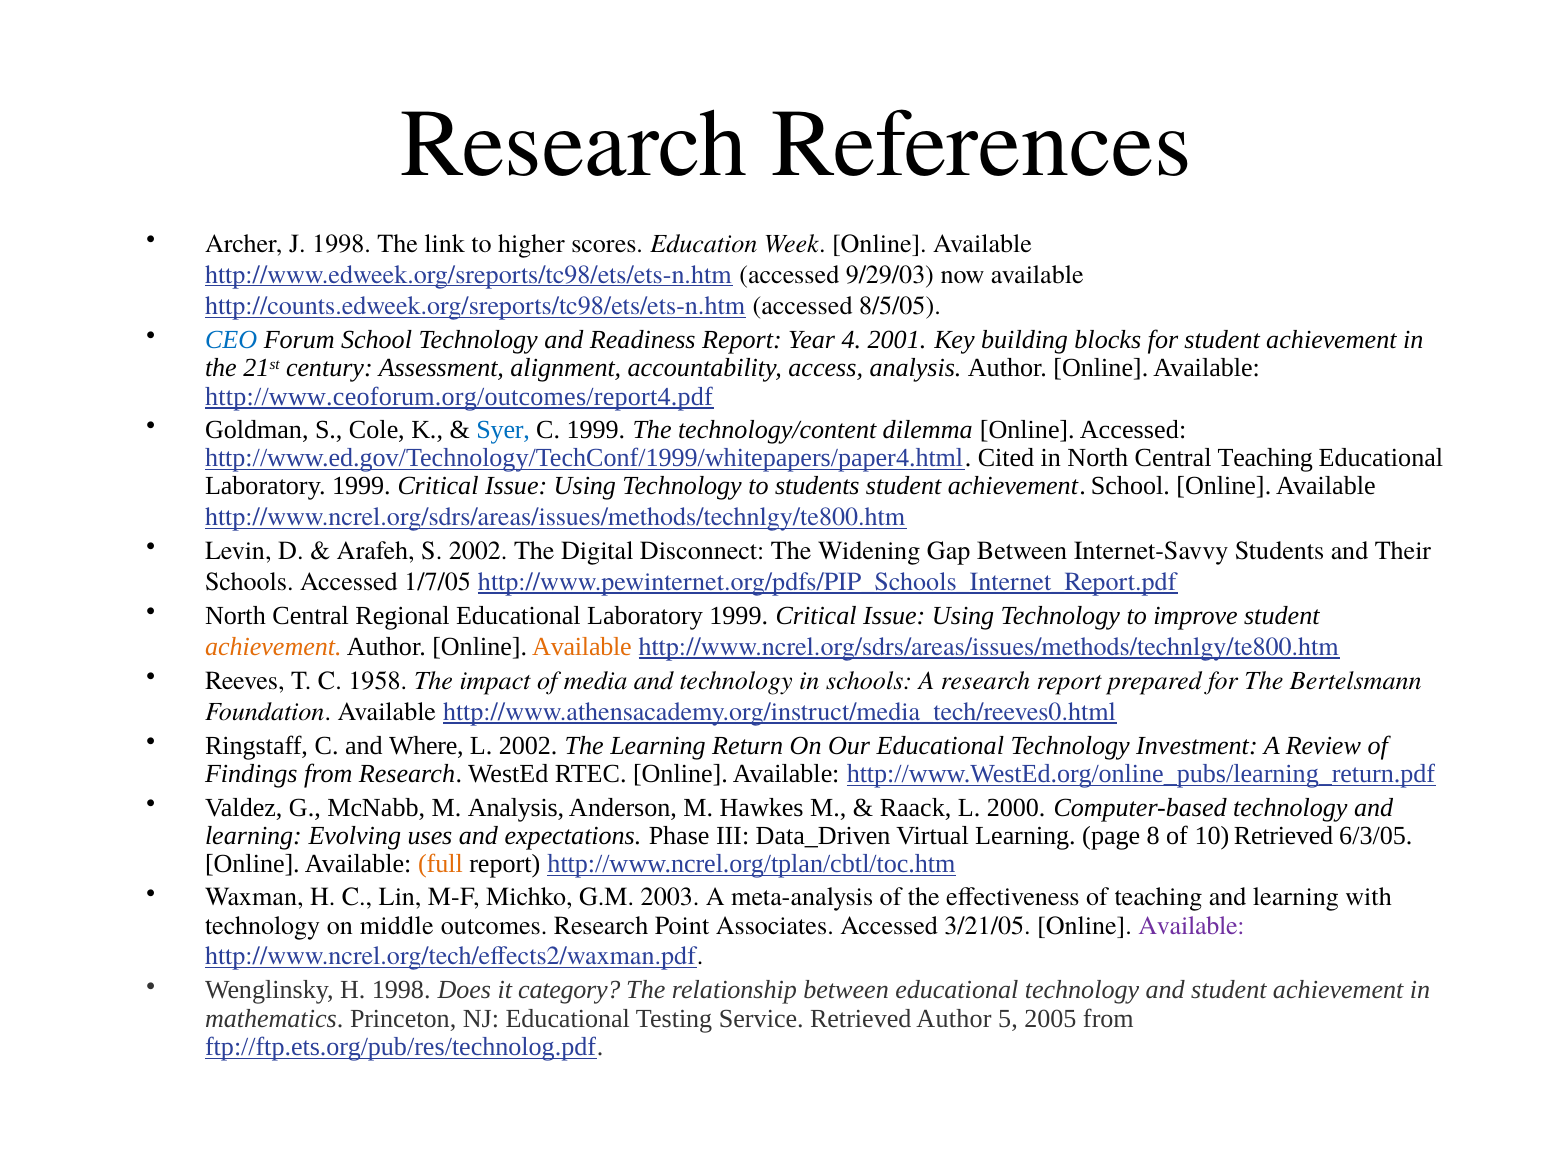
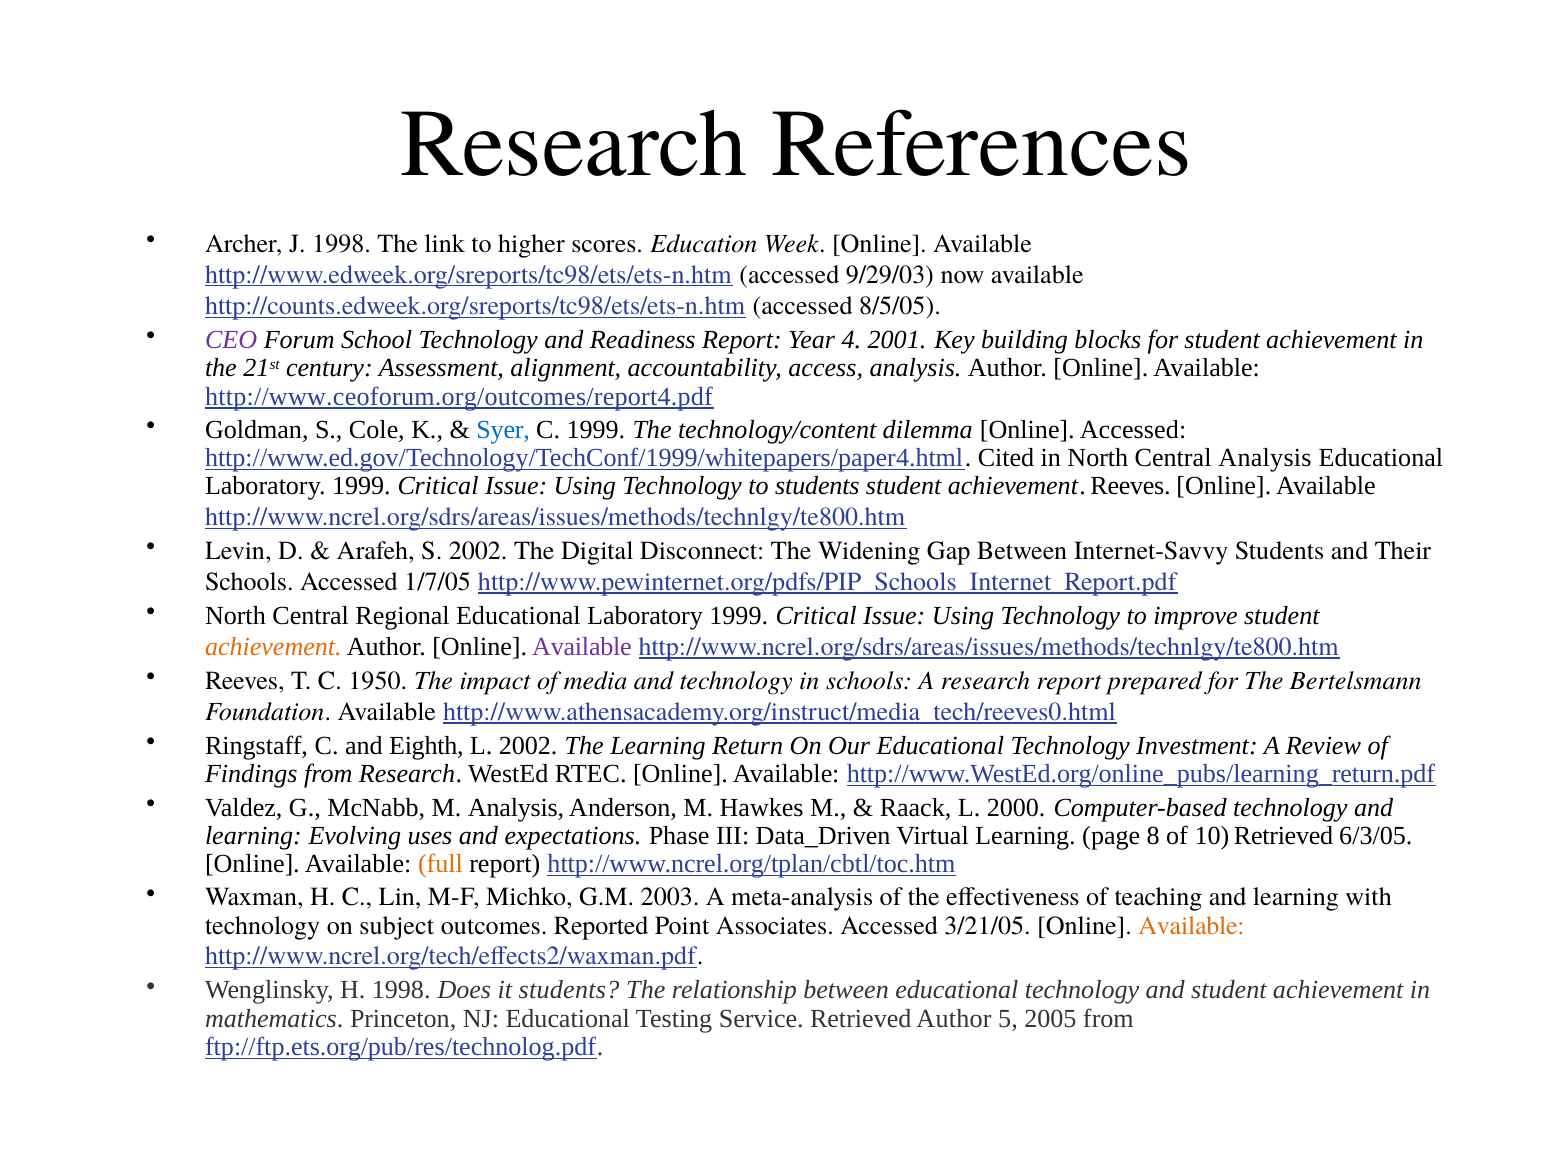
CEO colour: blue -> purple
Central Teaching: Teaching -> Analysis
achievement School: School -> Reeves
Available at (582, 647) colour: orange -> purple
1958: 1958 -> 1950
Where: Where -> Eighth
middle: middle -> subject
outcomes Research: Research -> Reported
Available at (1192, 926) colour: purple -> orange
it category: category -> students
